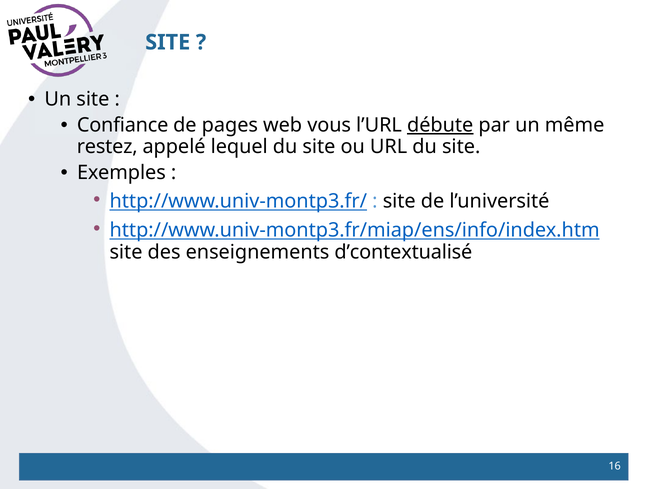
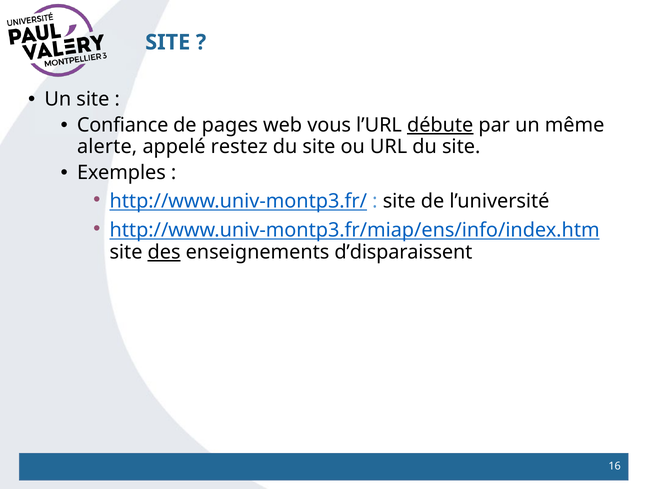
restez: restez -> alerte
lequel: lequel -> restez
des underline: none -> present
d’contextualisé: d’contextualisé -> d’disparaissent
